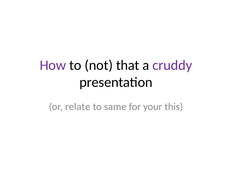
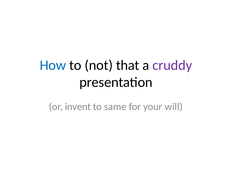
How colour: purple -> blue
relate: relate -> invent
this: this -> will
